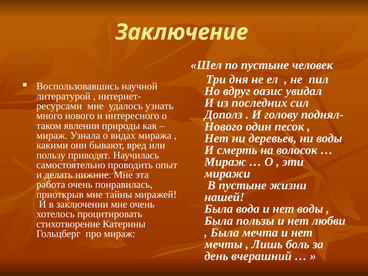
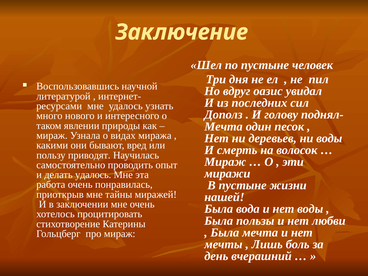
Нового at (223, 126): Нового -> Мечта
делать нижние: нижние -> удалось
